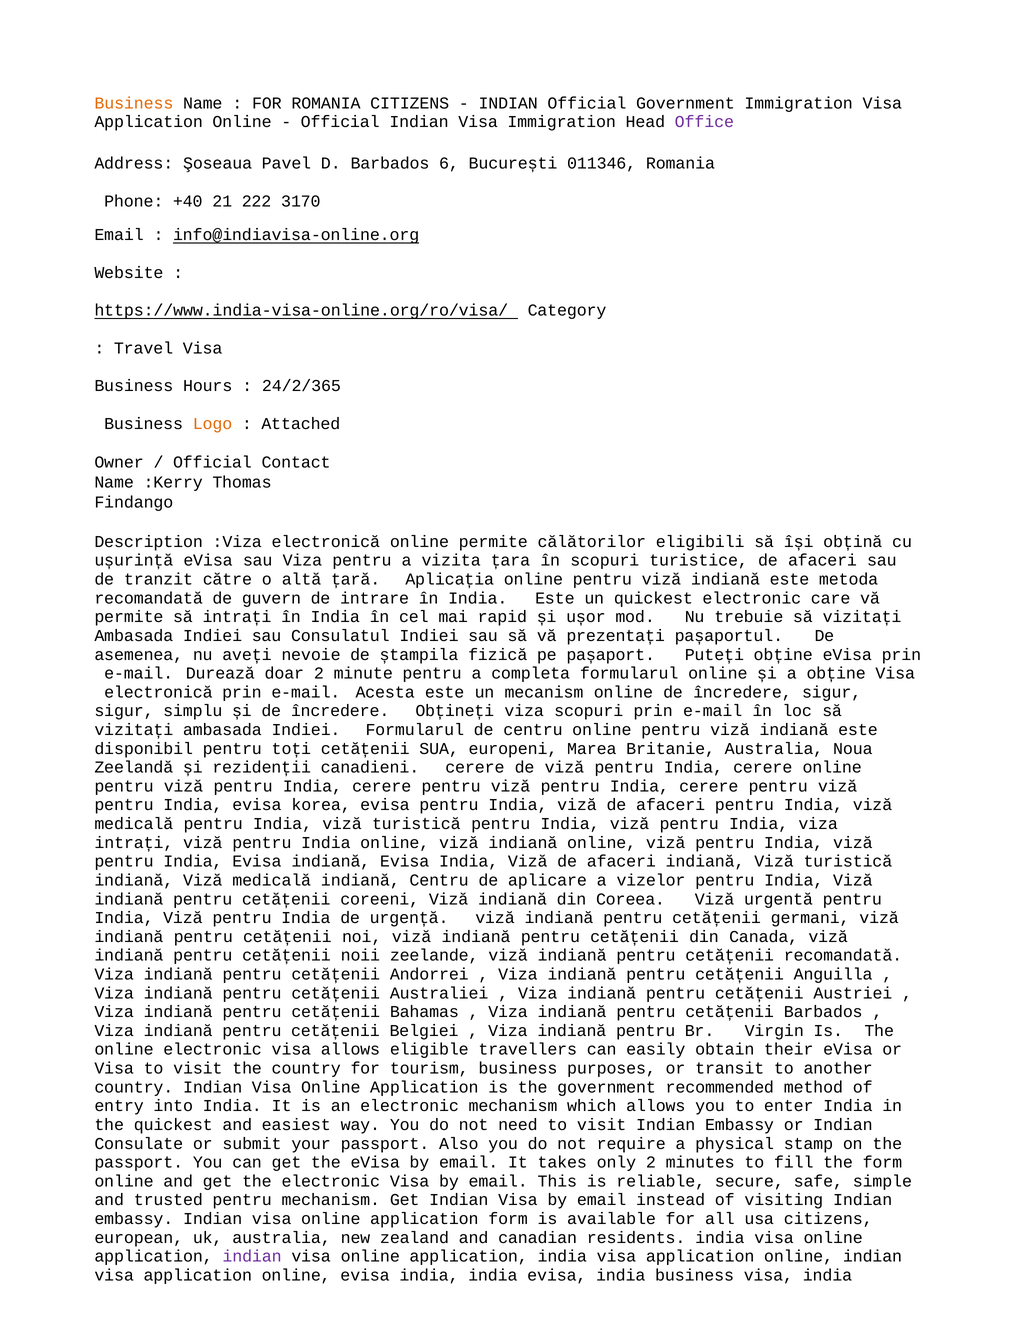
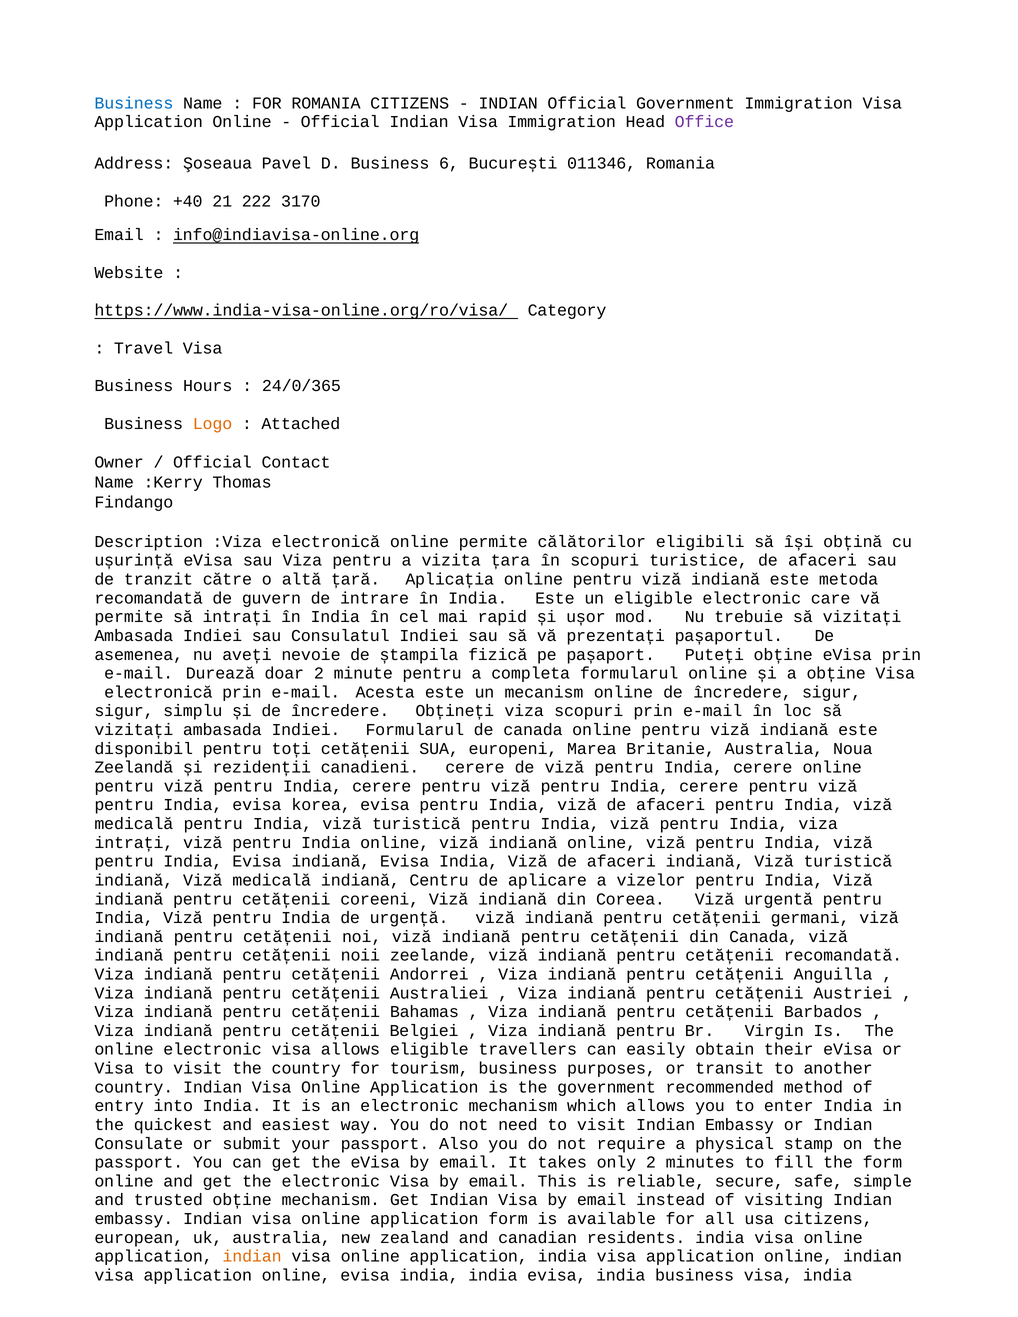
Business at (134, 103) colour: orange -> blue
D Barbados: Barbados -> Business
24/2/365: 24/2/365 -> 24/0/365
un quickest: quickest -> eligible
de centru: centru -> canada
trusted pentru: pentru -> obține
indian at (252, 1257) colour: purple -> orange
